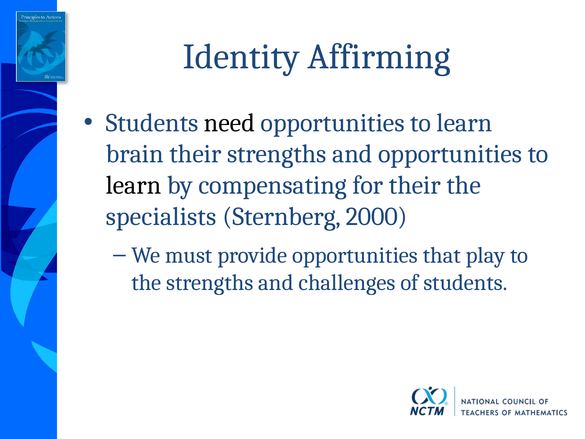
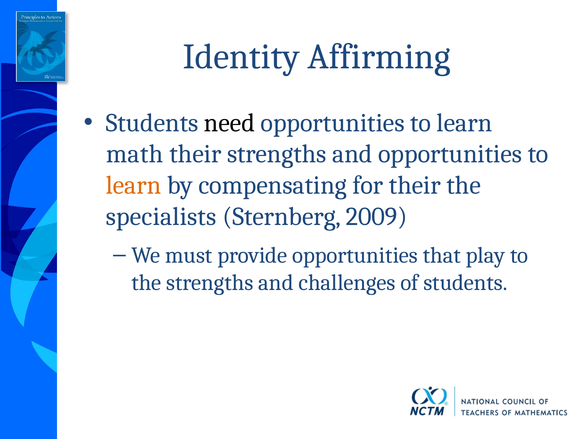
brain: brain -> math
learn at (134, 185) colour: black -> orange
2000: 2000 -> 2009
